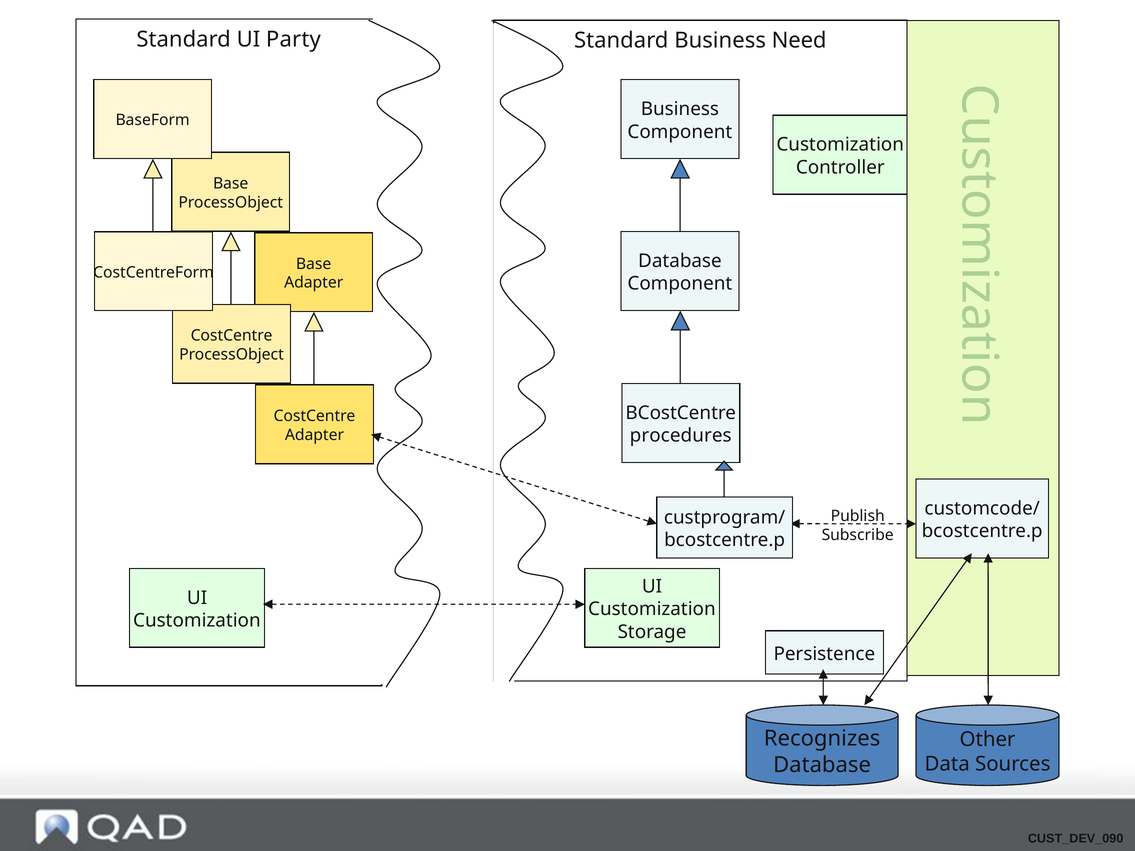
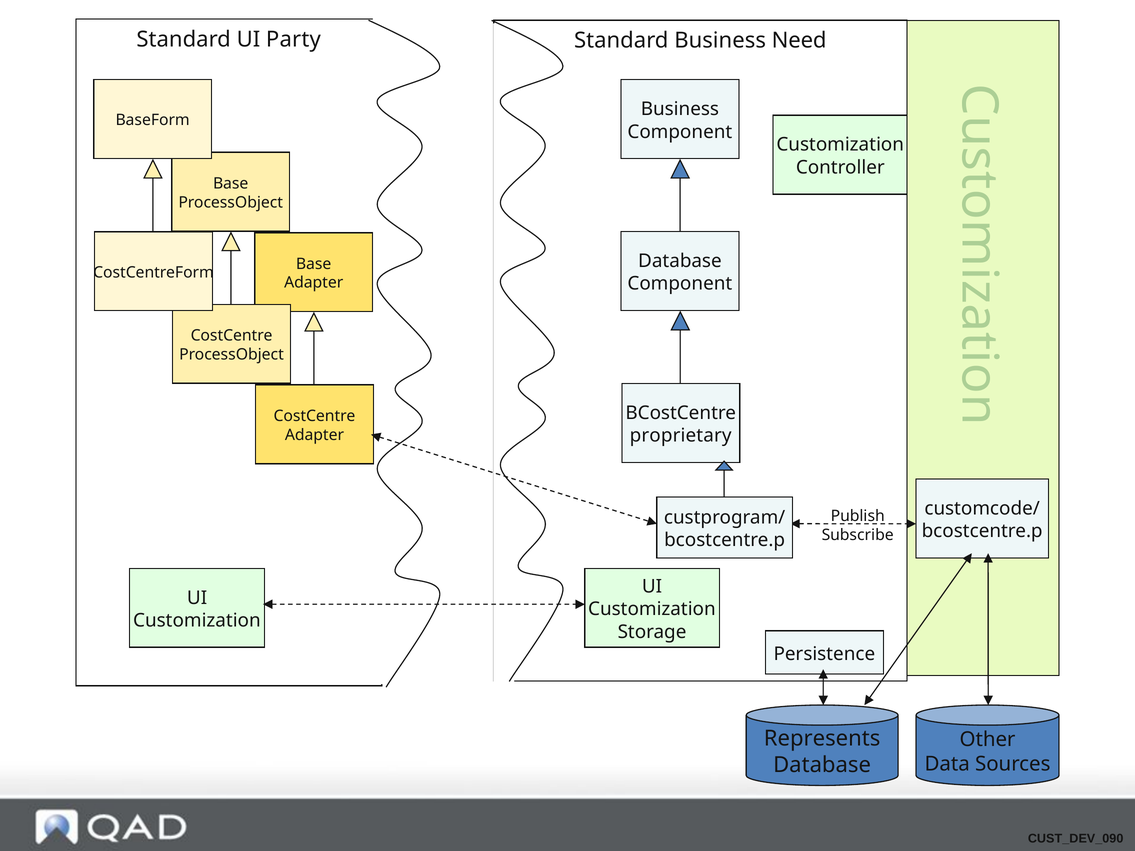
procedures: procedures -> proprietary
Recognizes: Recognizes -> Represents
